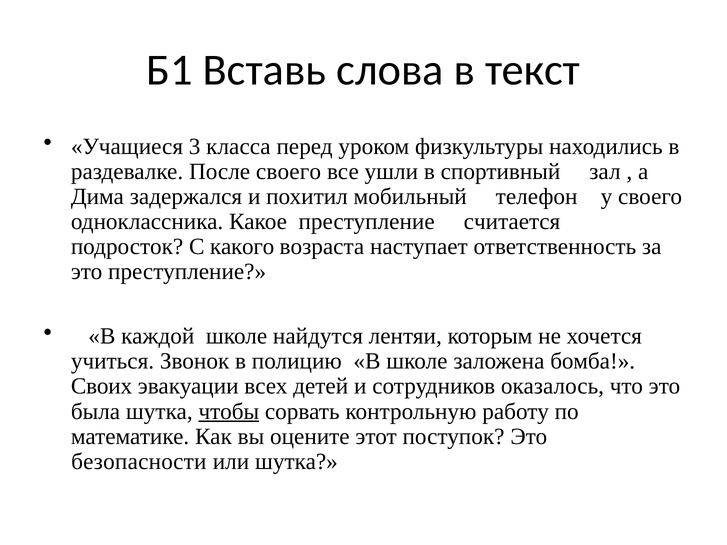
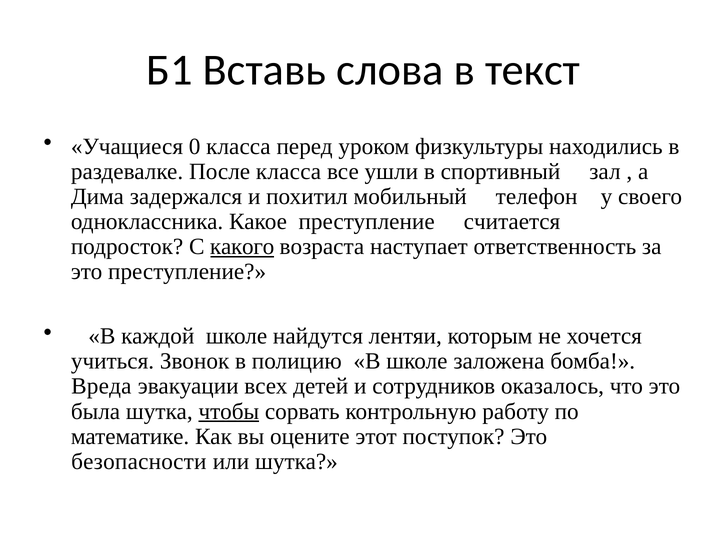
3: 3 -> 0
После своего: своего -> класса
какого underline: none -> present
Своих: Своих -> Вреда
